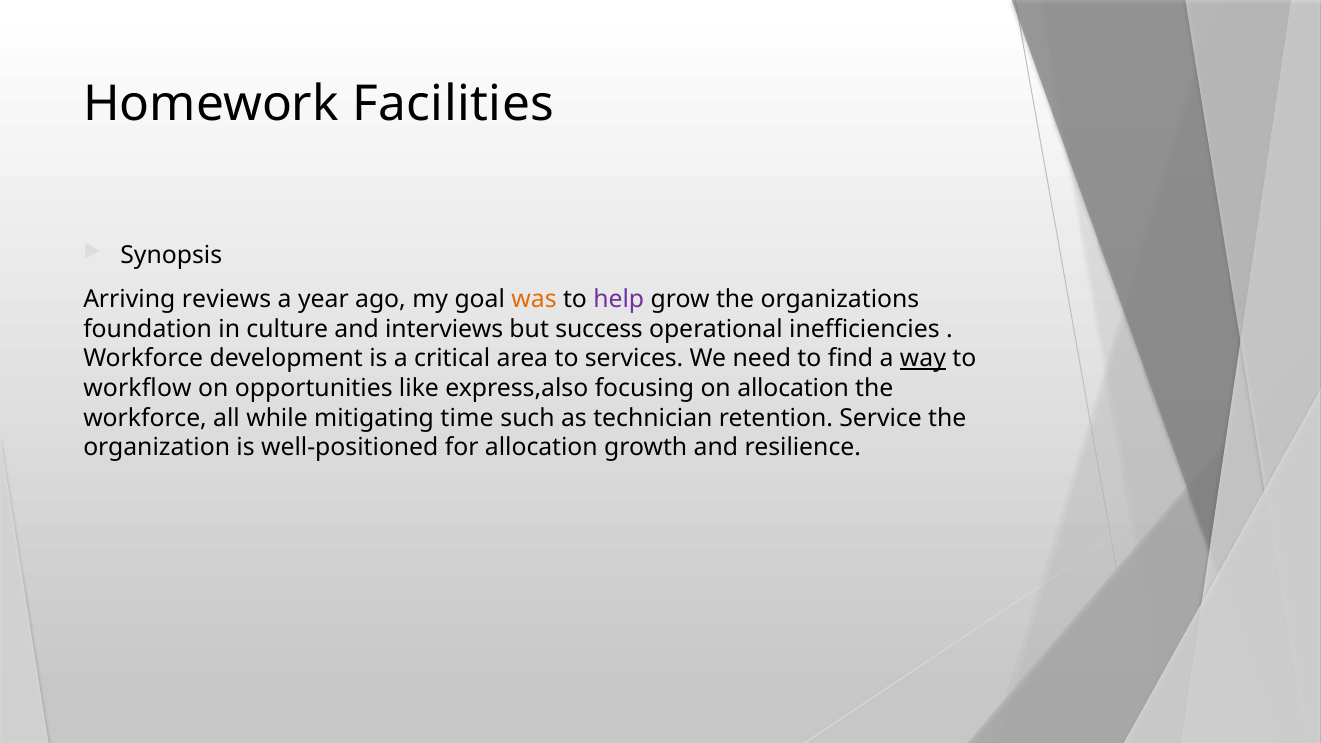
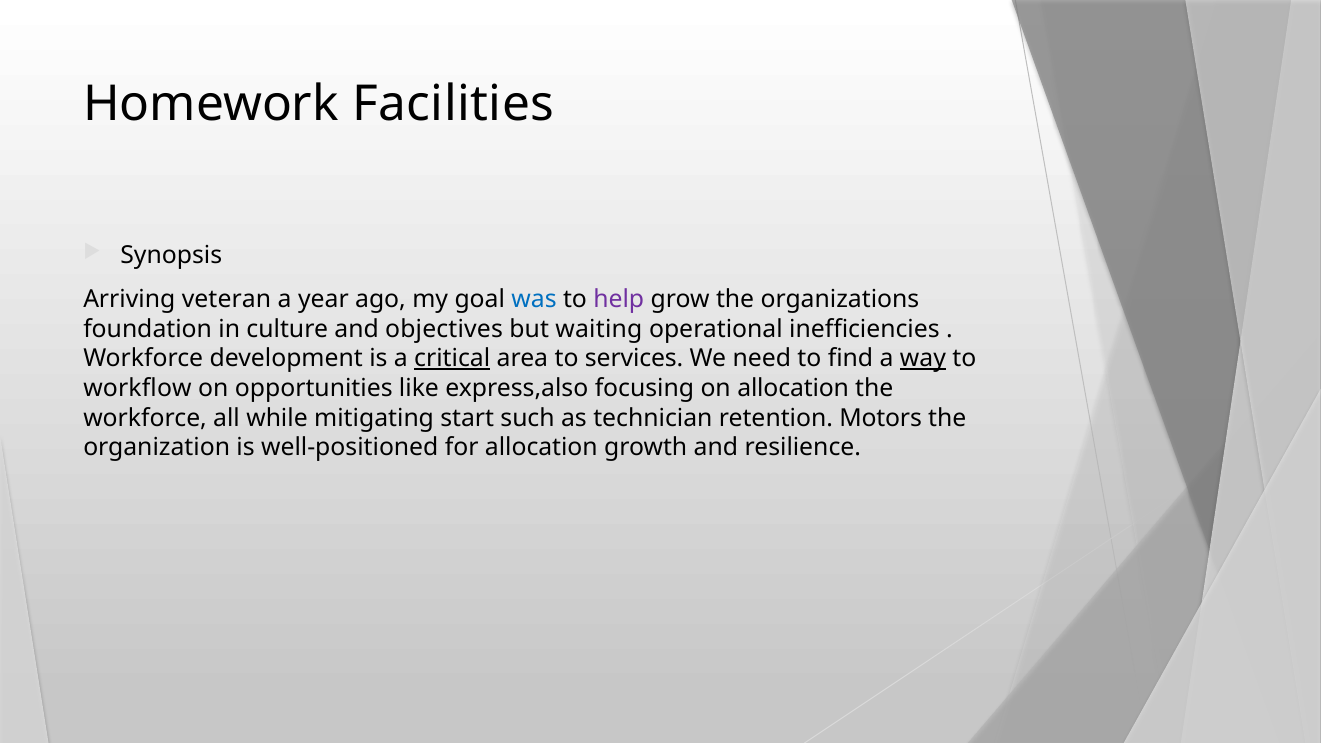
reviews: reviews -> veteran
was colour: orange -> blue
interviews: interviews -> objectives
success: success -> waiting
critical underline: none -> present
time: time -> start
Service: Service -> Motors
